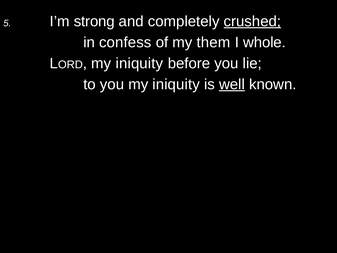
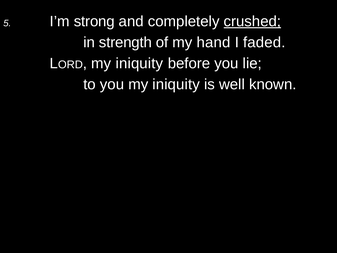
confess: confess -> strength
them: them -> hand
whole: whole -> faded
well underline: present -> none
